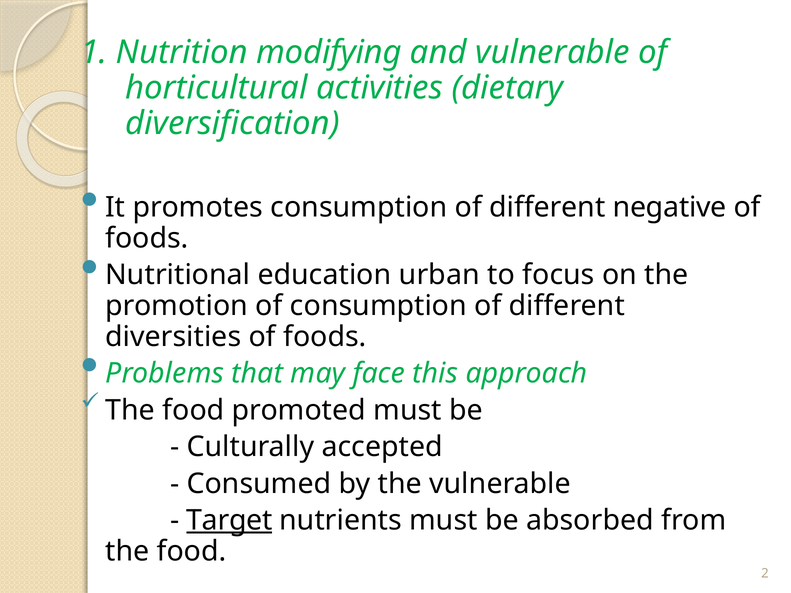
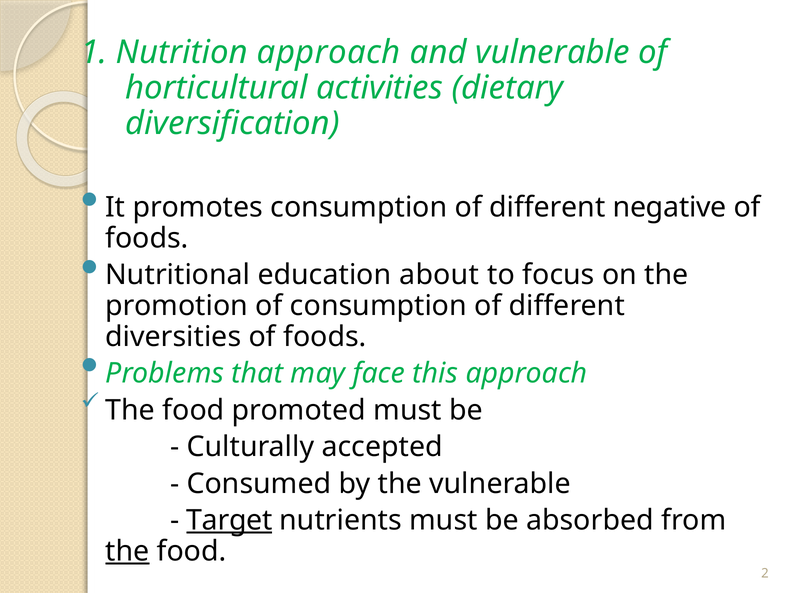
Nutrition modifying: modifying -> approach
urban: urban -> about
the at (127, 551) underline: none -> present
